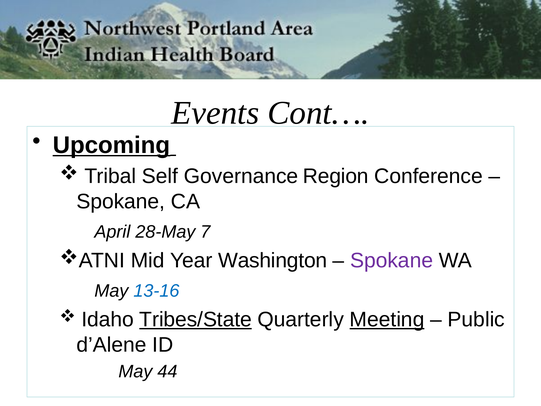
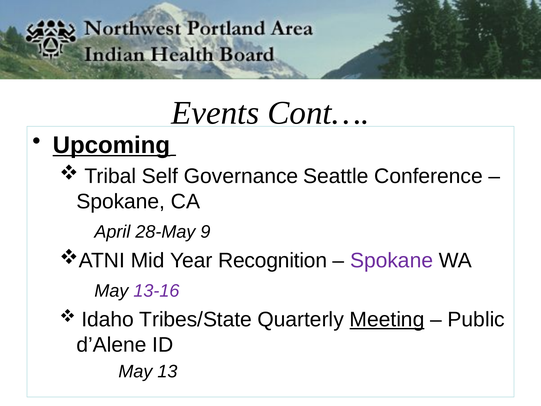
Region: Region -> Seattle
7: 7 -> 9
Washington: Washington -> Recognition
13-16 colour: blue -> purple
Tribes/State underline: present -> none
44: 44 -> 13
